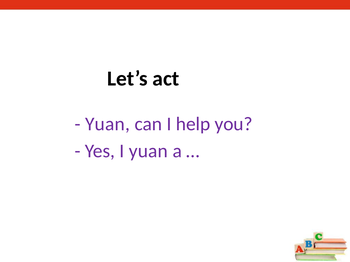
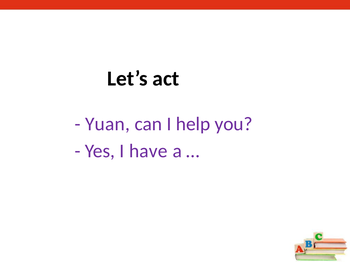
I yuan: yuan -> have
